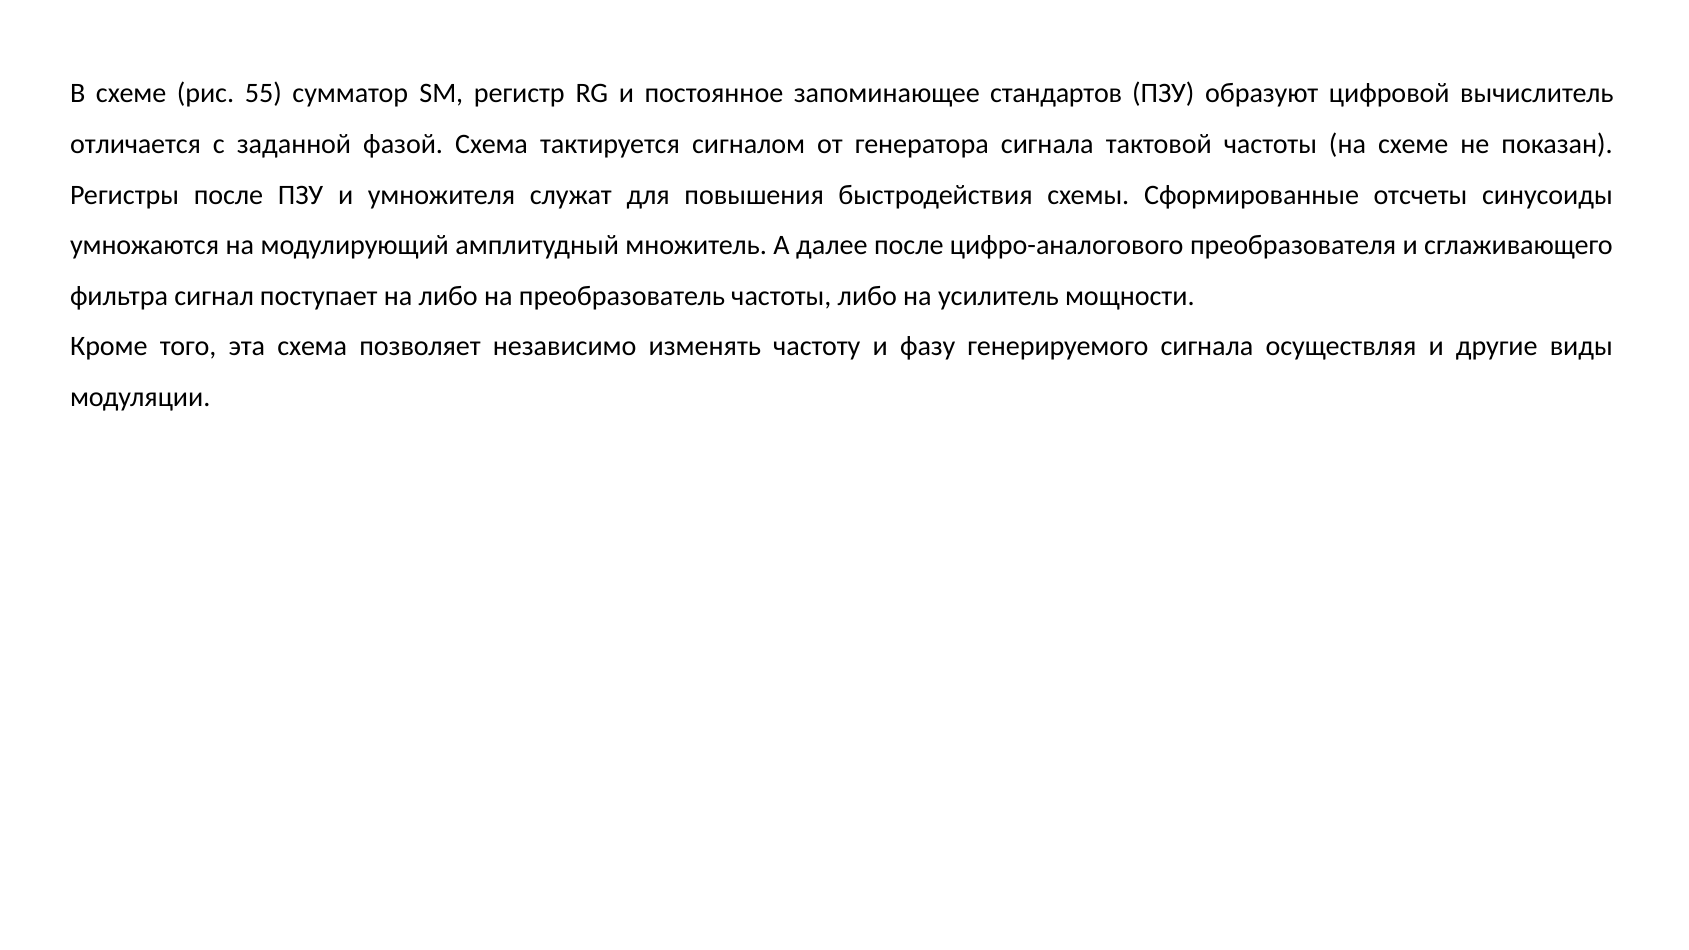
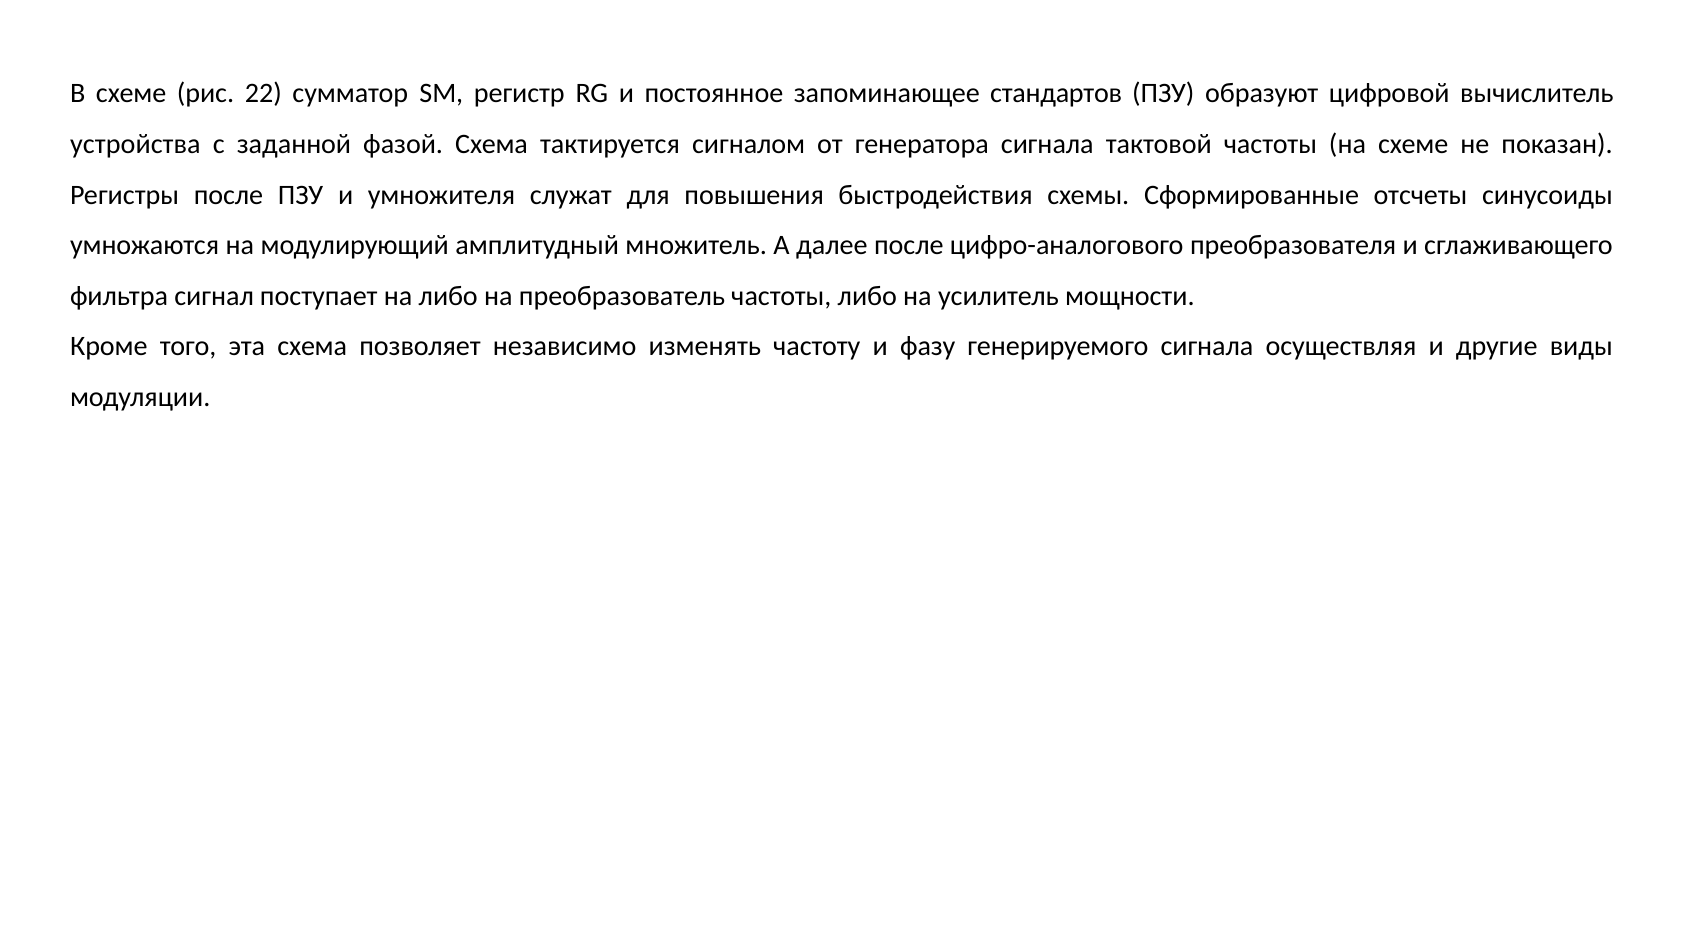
55: 55 -> 22
отличается: отличается -> устройства
